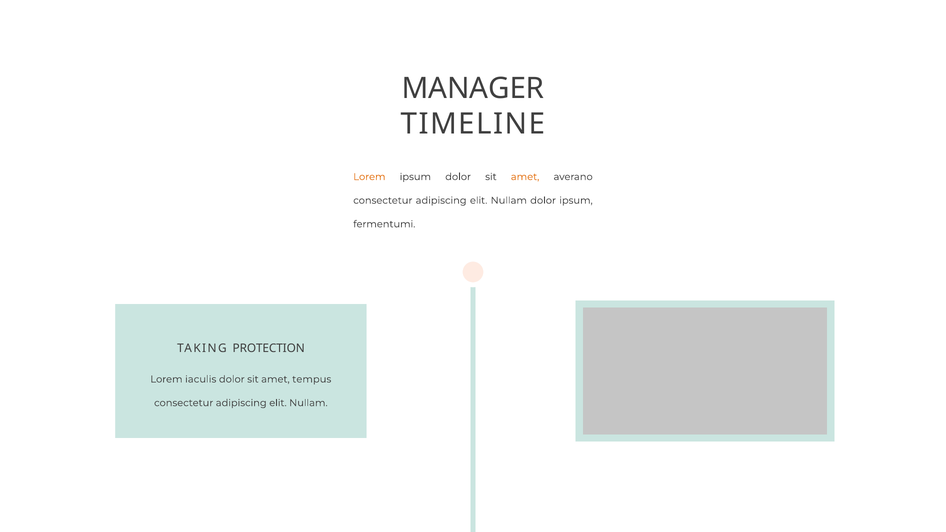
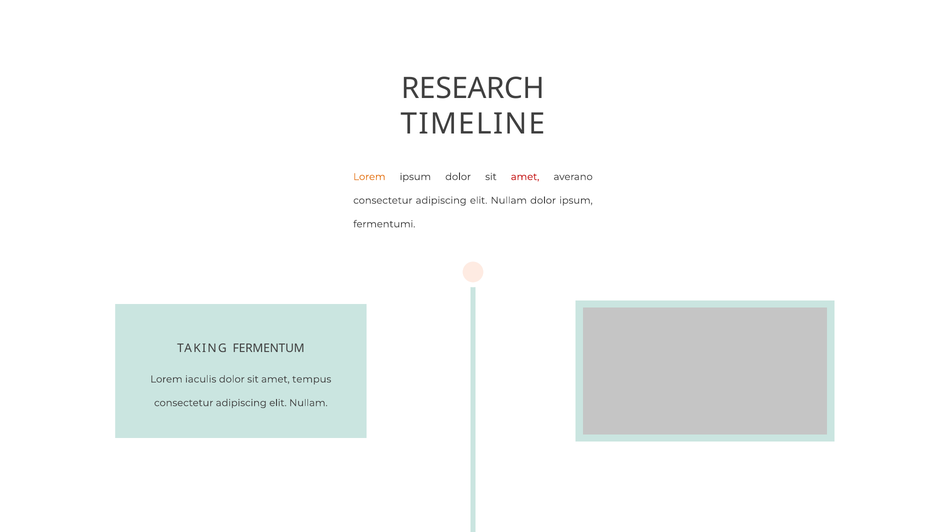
MANAGER: MANAGER -> RESEARCH
amet at (525, 177) colour: orange -> red
PROTECTION: PROTECTION -> FERMENTUM
